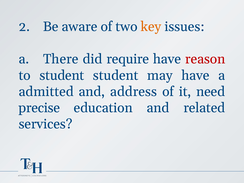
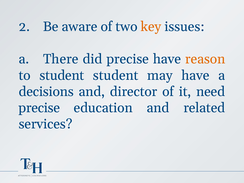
did require: require -> precise
reason colour: red -> orange
admitted: admitted -> decisions
address: address -> director
